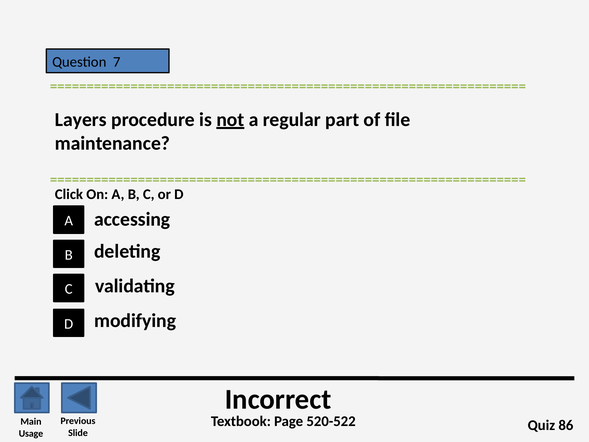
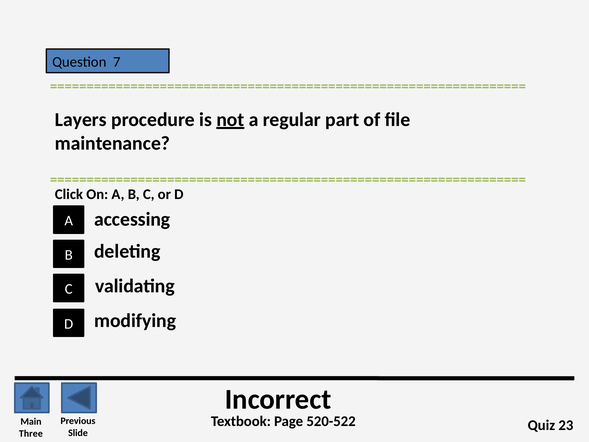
86: 86 -> 23
Usage: Usage -> Three
